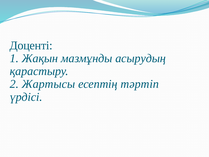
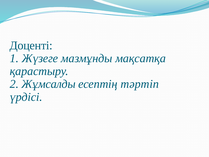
Жақын: Жақын -> Жүзеге
асырудың: асырудың -> мақсатқа
Жартысы: Жартысы -> Жұмсалды
